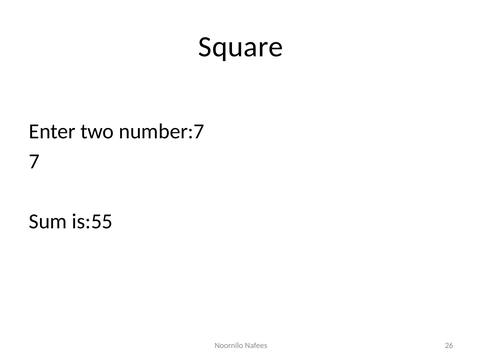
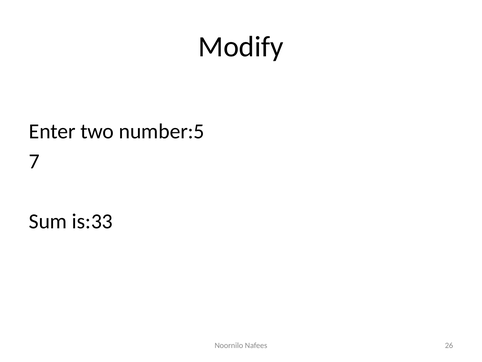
Square: Square -> Modify
number:7: number:7 -> number:5
is:55: is:55 -> is:33
